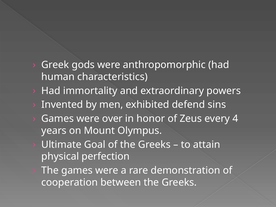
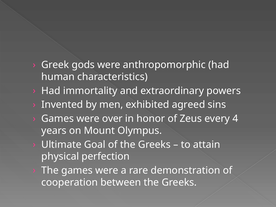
defend: defend -> agreed
